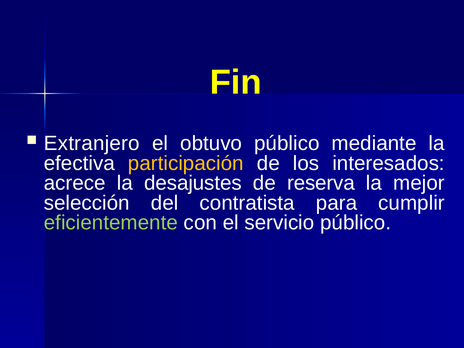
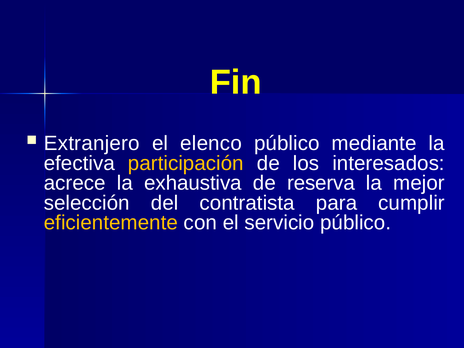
obtuvo: obtuvo -> elenco
desajustes: desajustes -> exhaustiva
eficientemente colour: light green -> yellow
